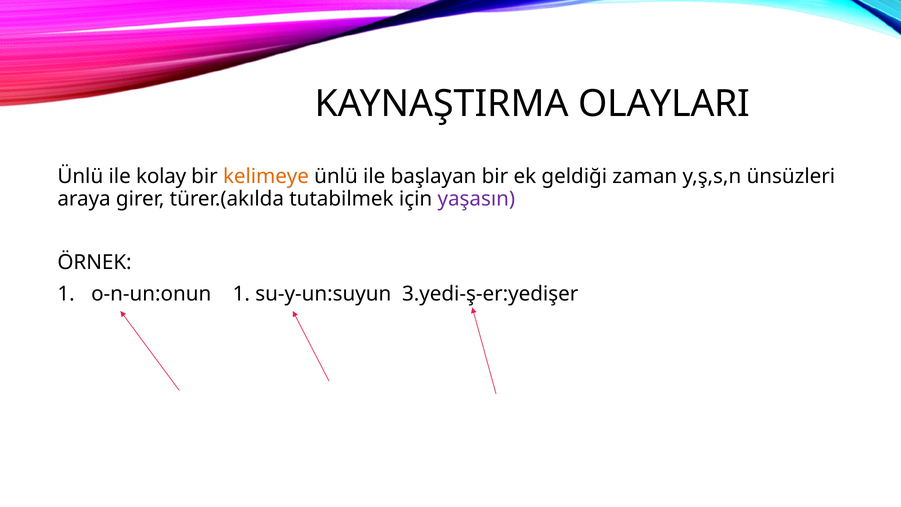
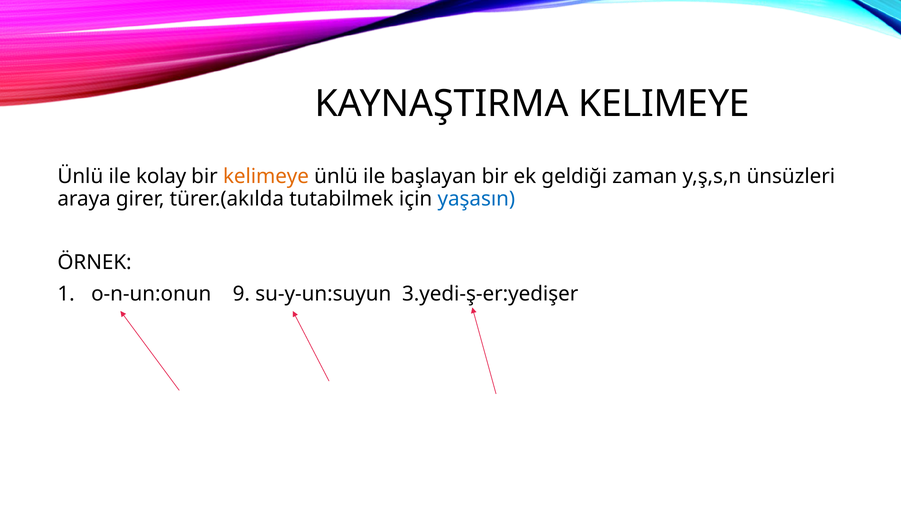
KAYNAŞTIRMA OLAYLARI: OLAYLARI -> KELIMEYE
yaşasın colour: purple -> blue
o-n-un:onun 1: 1 -> 9
